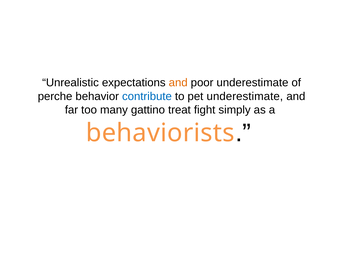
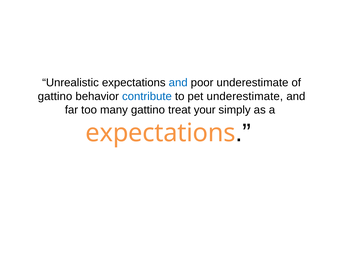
and at (178, 83) colour: orange -> blue
perche at (55, 96): perche -> gattino
fight: fight -> your
behaviorists at (160, 133): behaviorists -> expectations
